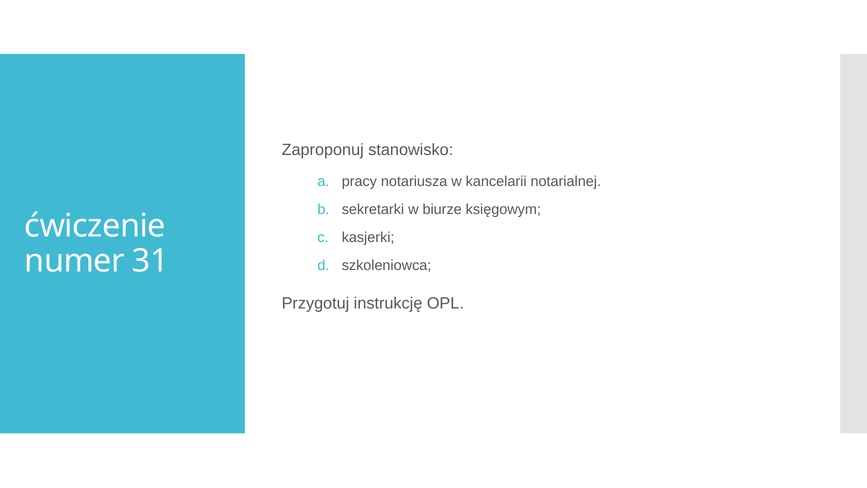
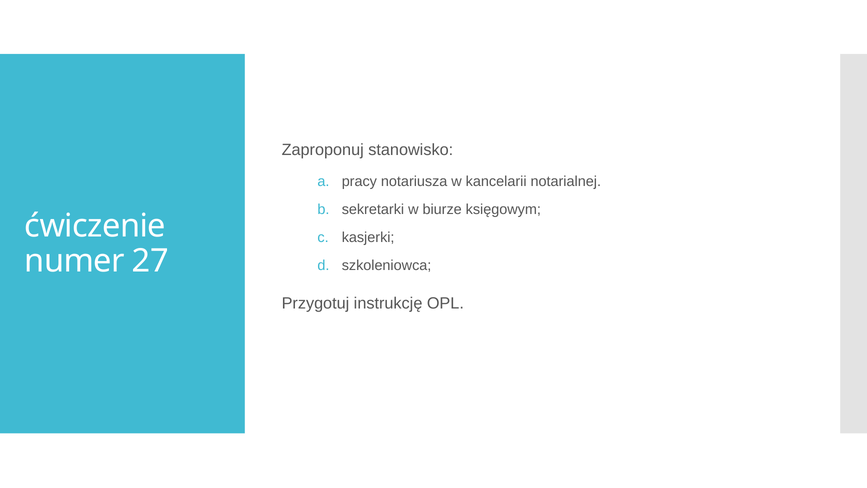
31: 31 -> 27
